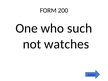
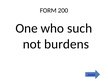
watches: watches -> burdens
